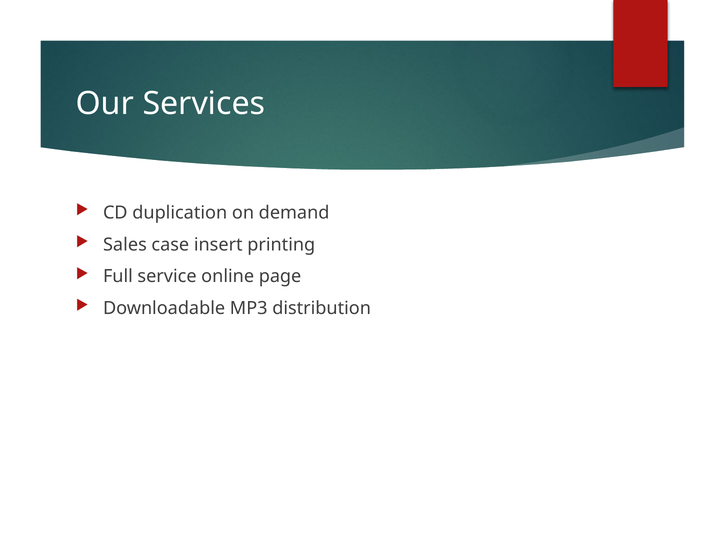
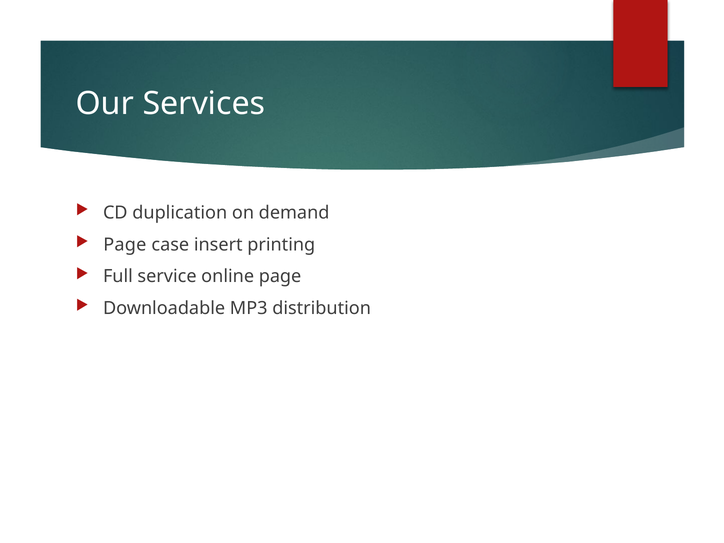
Sales at (125, 245): Sales -> Page
